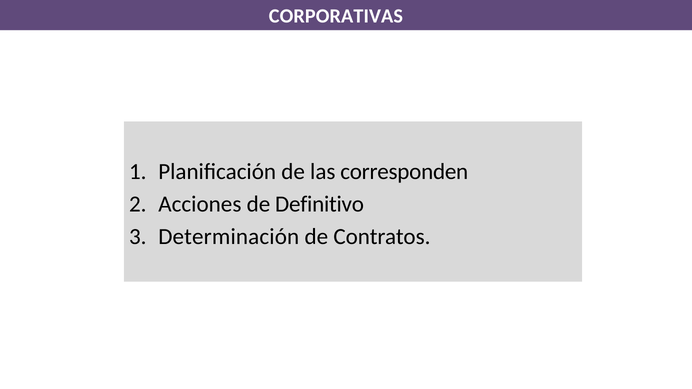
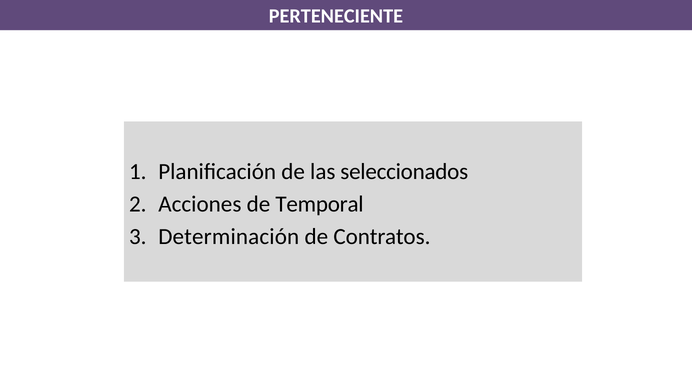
CORPORATIVAS: CORPORATIVAS -> PERTENECIENTE
corresponden: corresponden -> seleccionados
Definitivo: Definitivo -> Temporal
